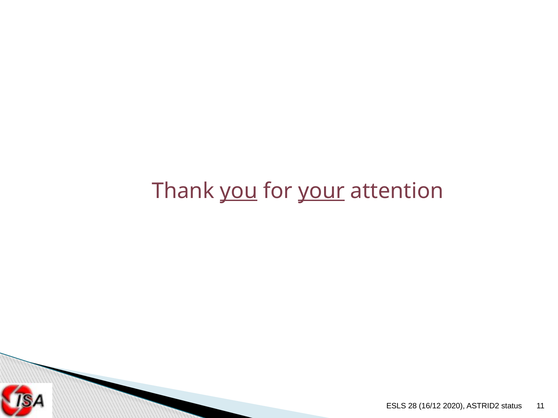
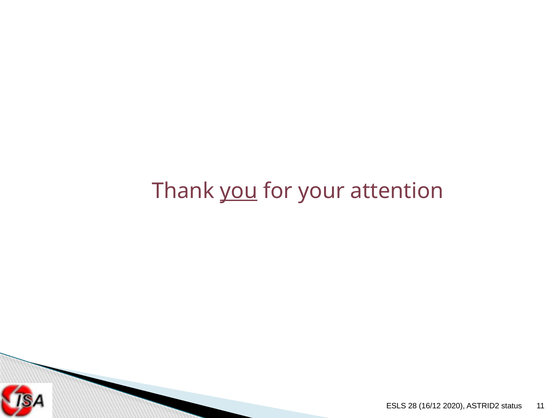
your underline: present -> none
